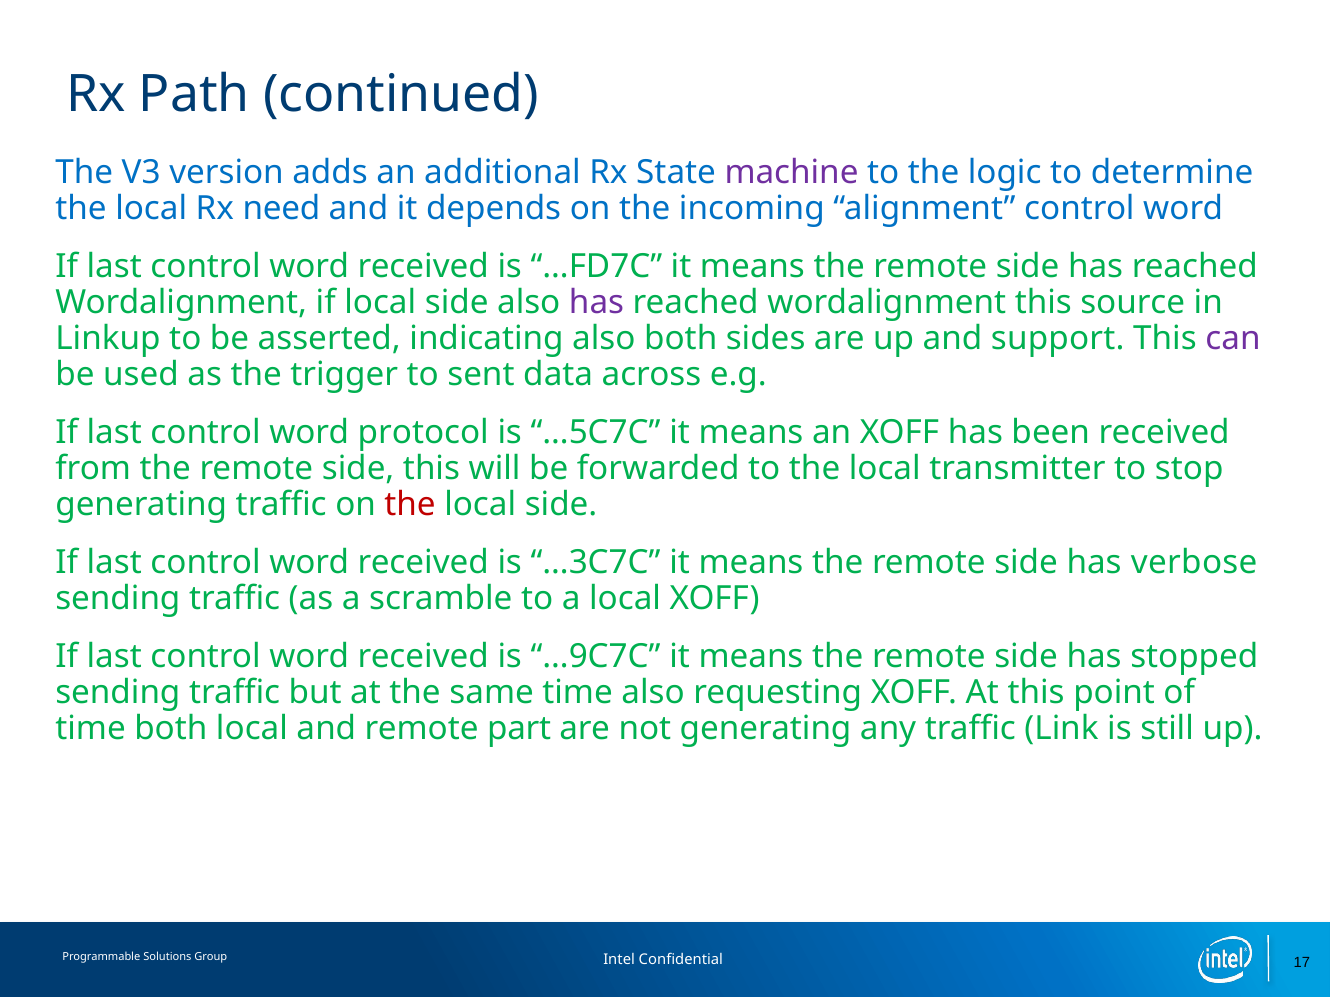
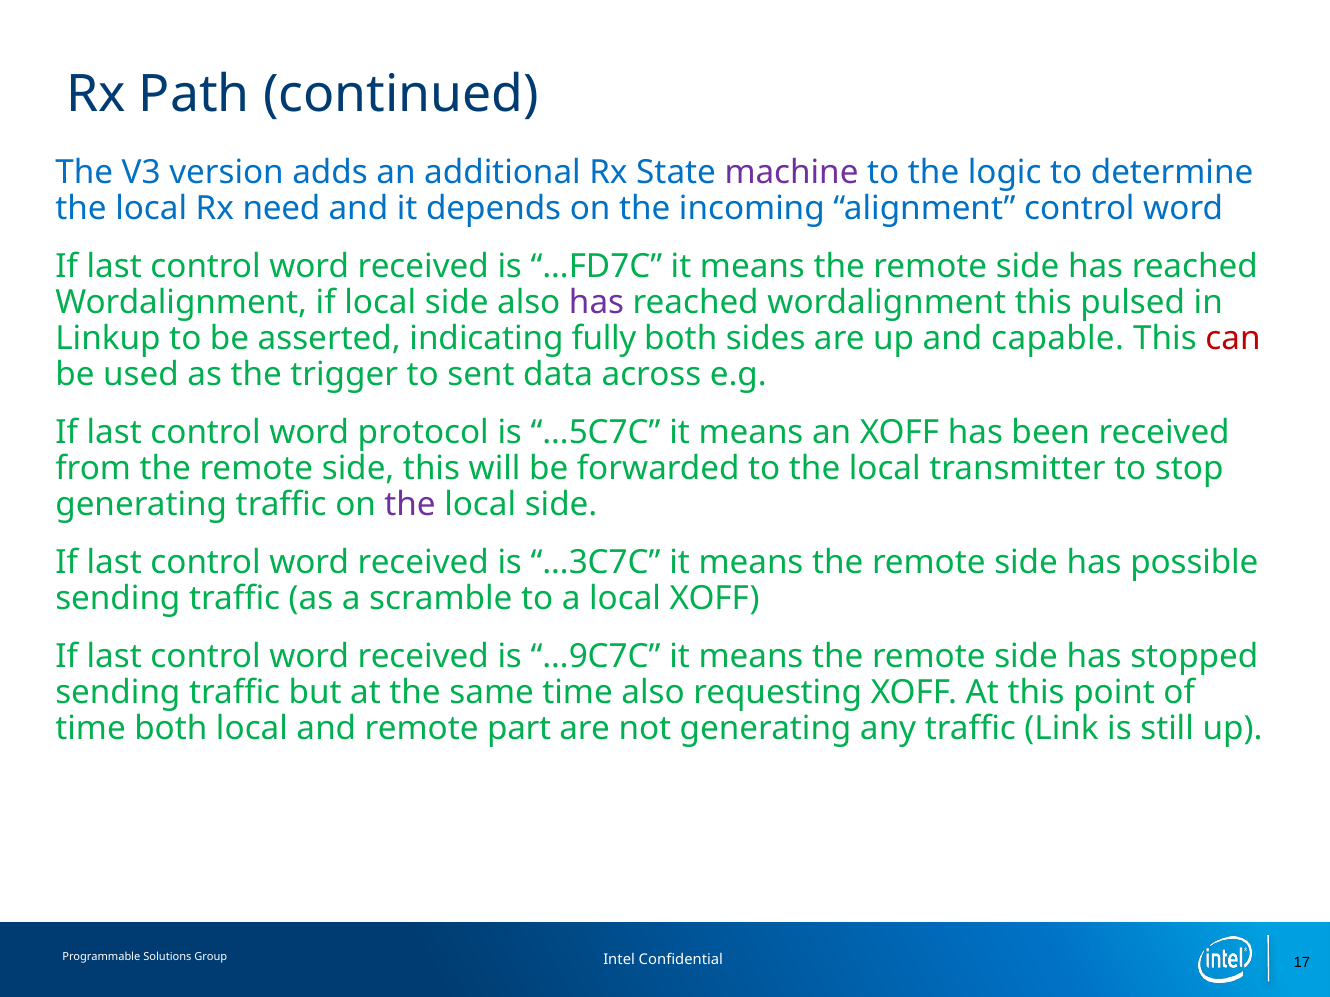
source: source -> pulsed
indicating also: also -> fully
support: support -> capable
can colour: purple -> red
the at (410, 505) colour: red -> purple
verbose: verbose -> possible
